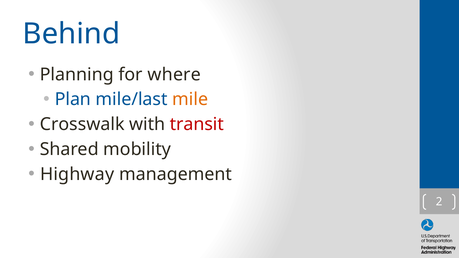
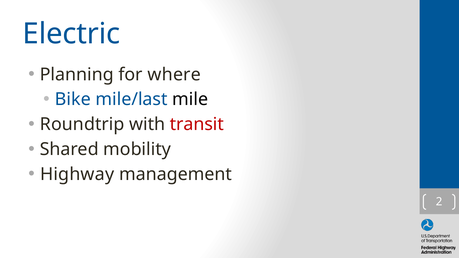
Behind: Behind -> Electric
Plan: Plan -> Bike
mile colour: orange -> black
Crosswalk: Crosswalk -> Roundtrip
